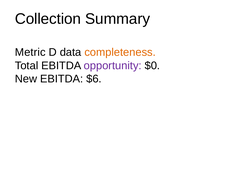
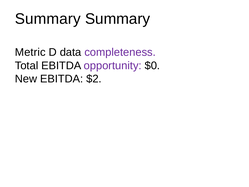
Collection at (48, 19): Collection -> Summary
completeness colour: orange -> purple
$6: $6 -> $2
